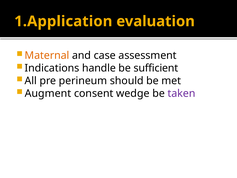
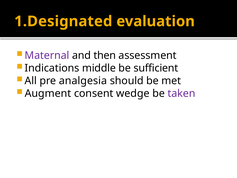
1.Application: 1.Application -> 1.Designated
Maternal colour: orange -> purple
case: case -> then
handle: handle -> middle
perineum: perineum -> analgesia
